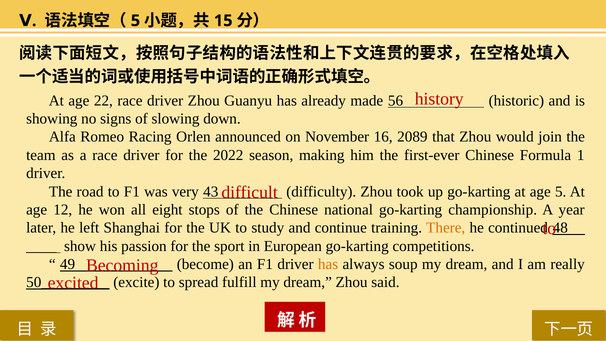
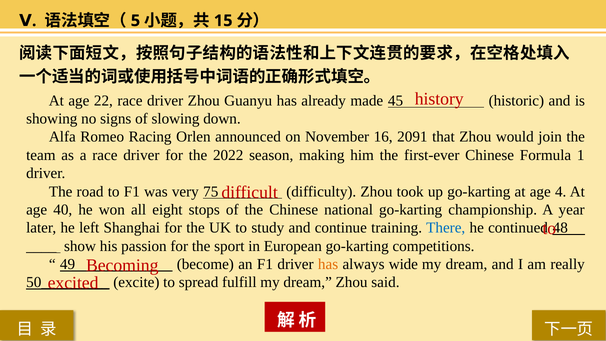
56: 56 -> 45
2089: 2089 -> 2091
43: 43 -> 75
age 5: 5 -> 4
12: 12 -> 40
There colour: orange -> blue
soup: soup -> wide
